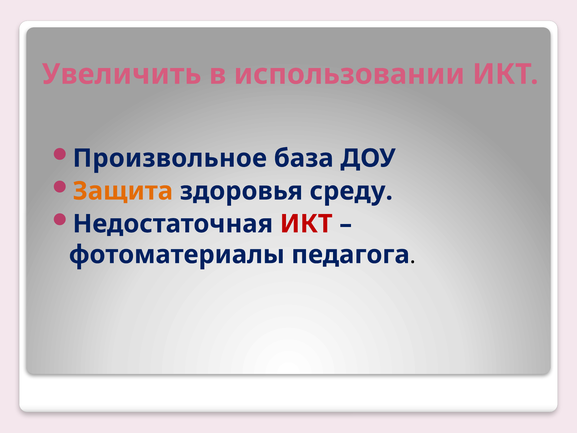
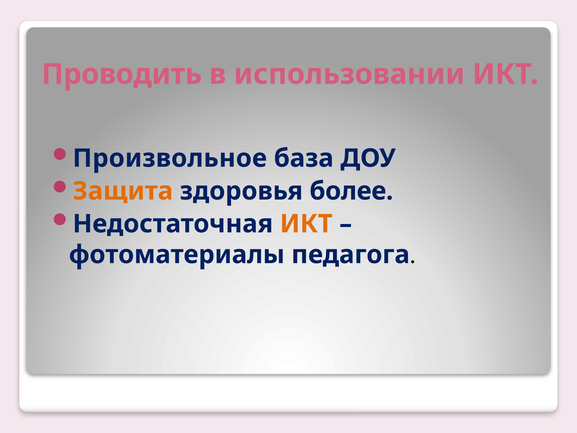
Увеличить: Увеличить -> Проводить
среду: среду -> более
ИКТ at (306, 224) colour: red -> orange
